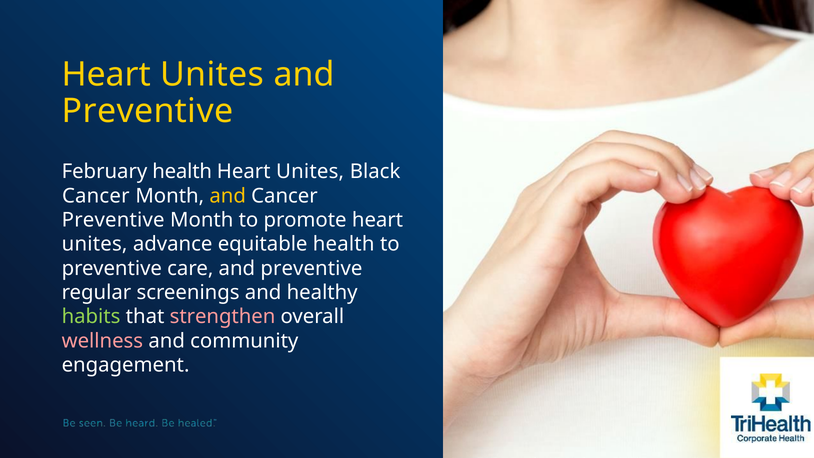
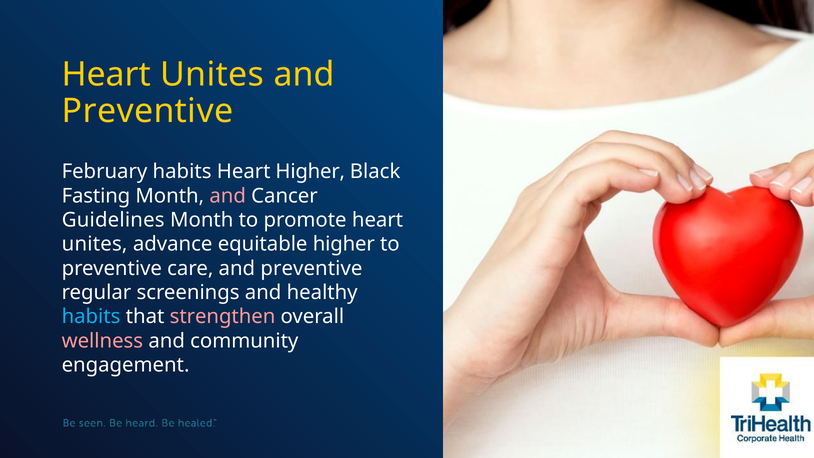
February health: health -> habits
Unites at (310, 172): Unites -> Higher
Cancer at (96, 196): Cancer -> Fasting
and at (228, 196) colour: yellow -> pink
Preventive at (113, 220): Preventive -> Guidelines
equitable health: health -> higher
habits at (91, 317) colour: light green -> light blue
